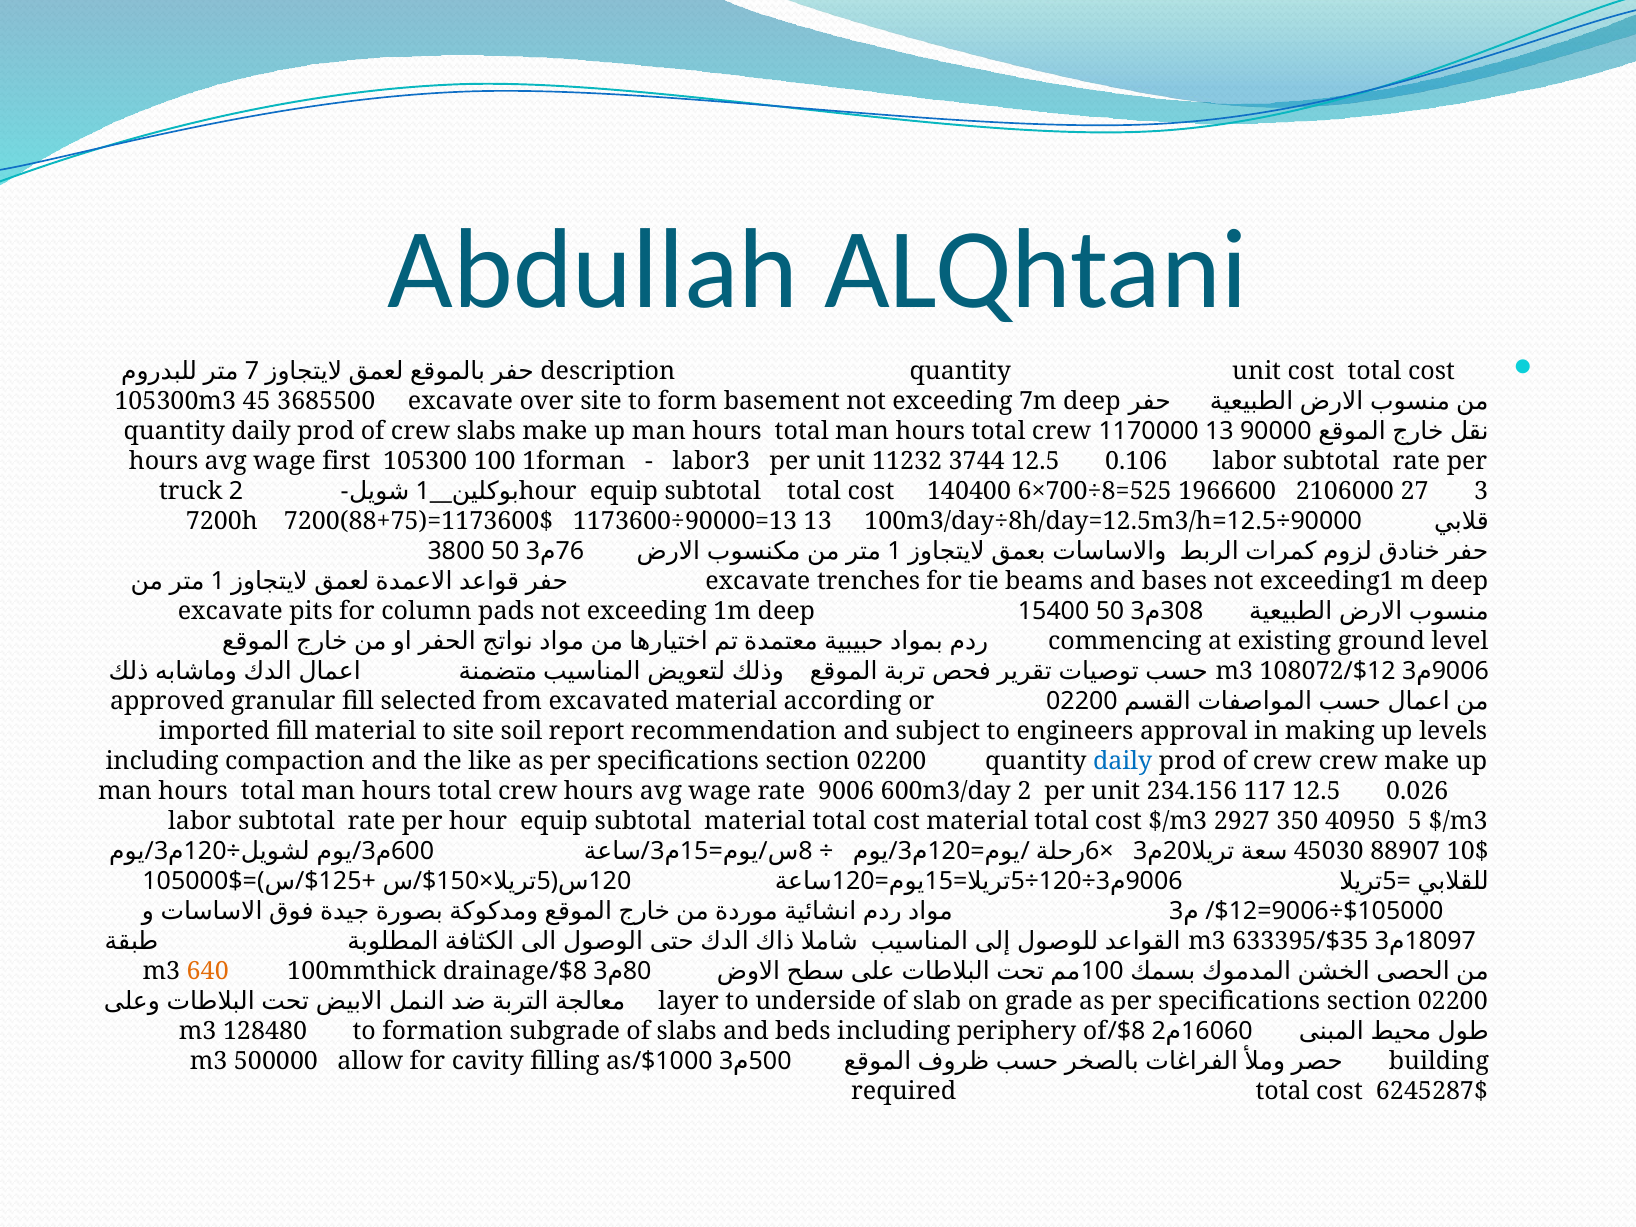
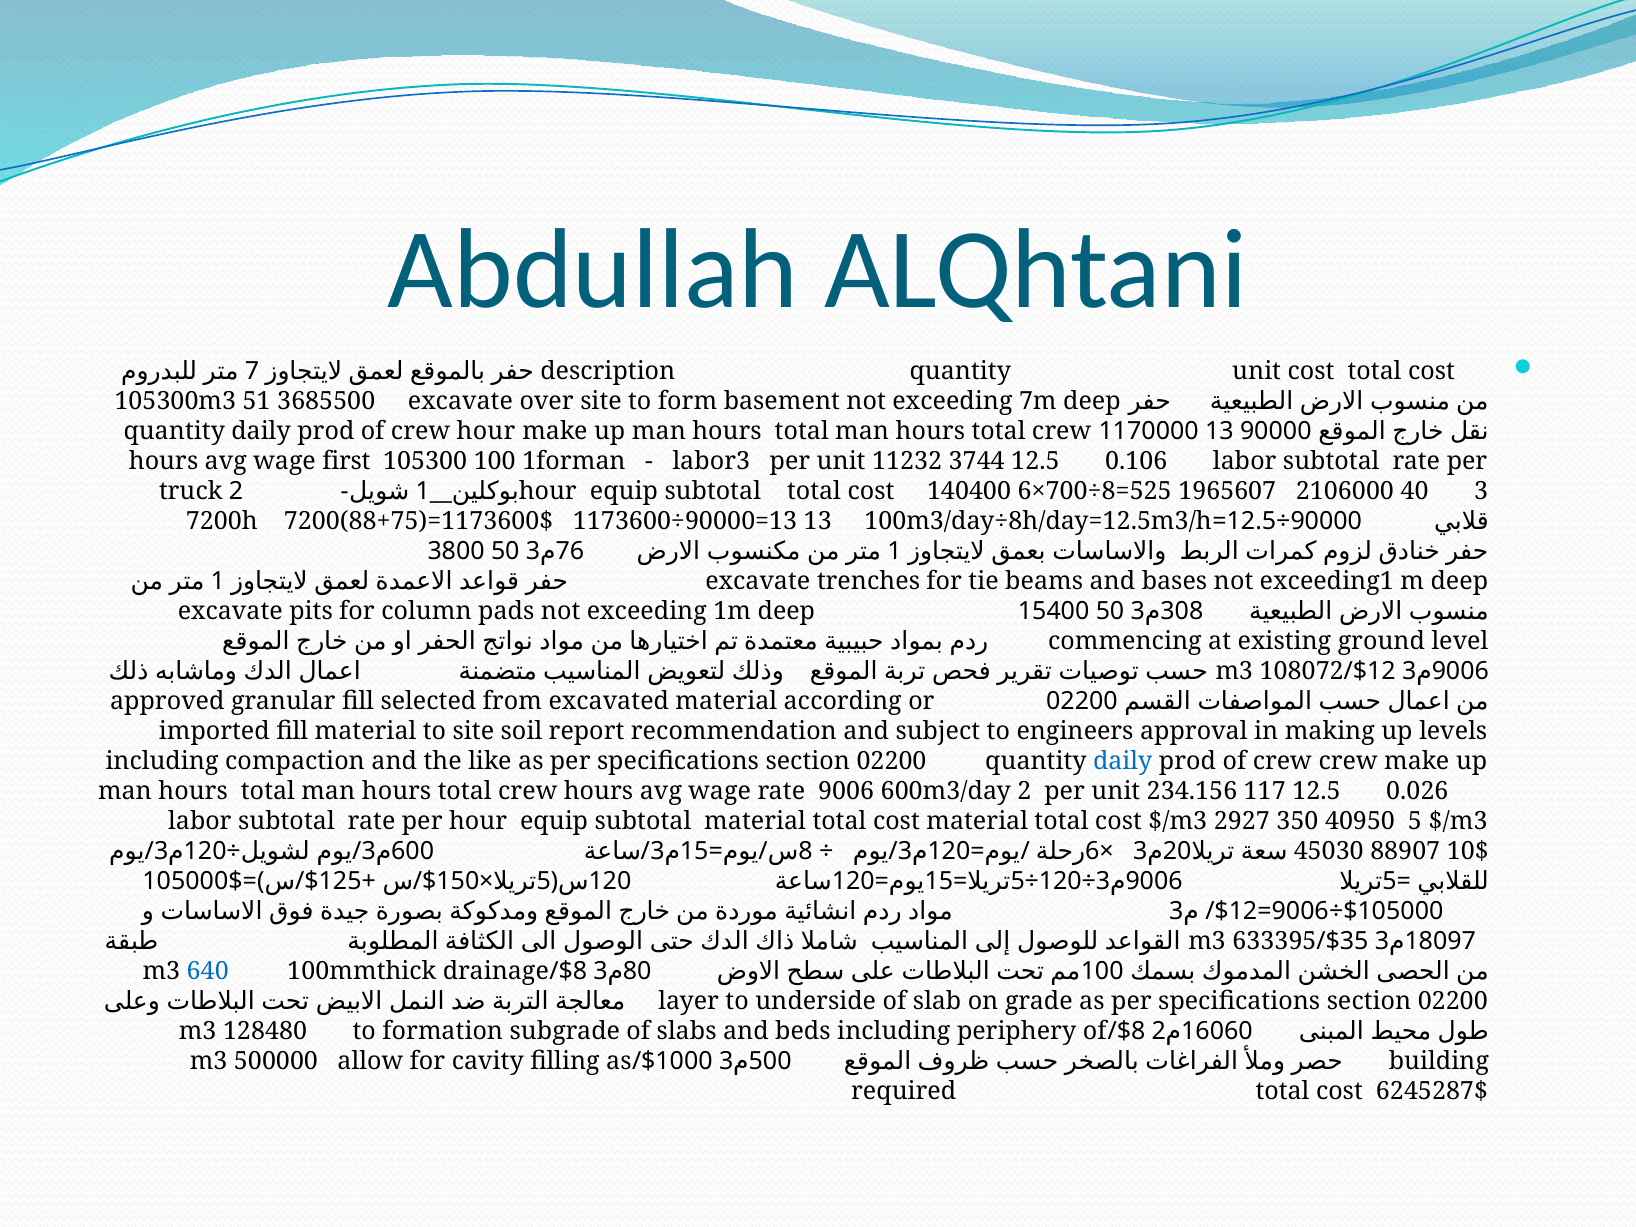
45: 45 -> 51
crew slabs: slabs -> hour
1966600: 1966600 -> 1965607
27: 27 -> 40
640 colour: orange -> blue
